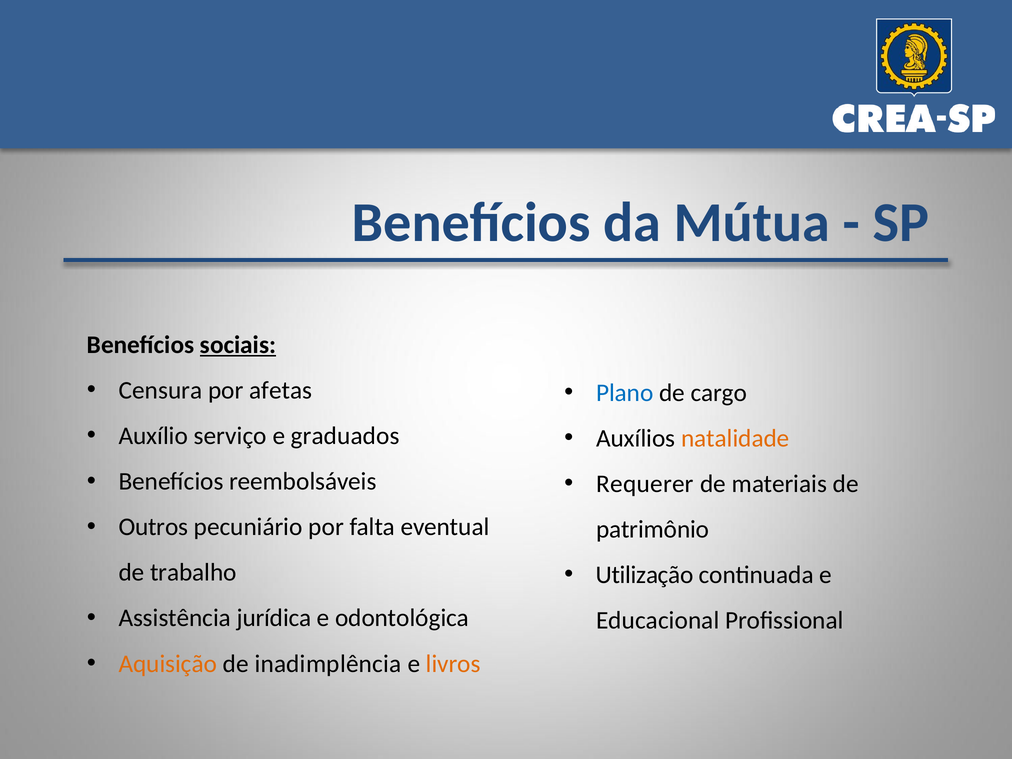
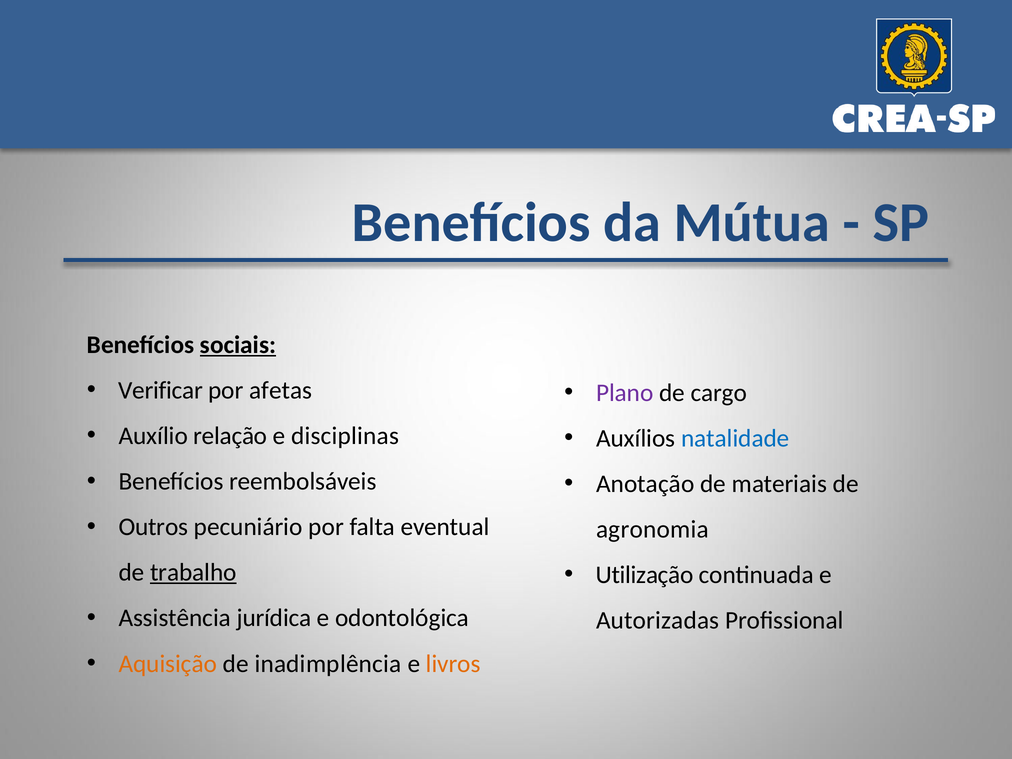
Censura: Censura -> Verificar
Plano colour: blue -> purple
serviço: serviço -> relação
graduados: graduados -> disciplinas
natalidade colour: orange -> blue
Requerer: Requerer -> Anotação
patrimônio: patrimônio -> agronomia
trabalho underline: none -> present
Educacional: Educacional -> Autorizadas
